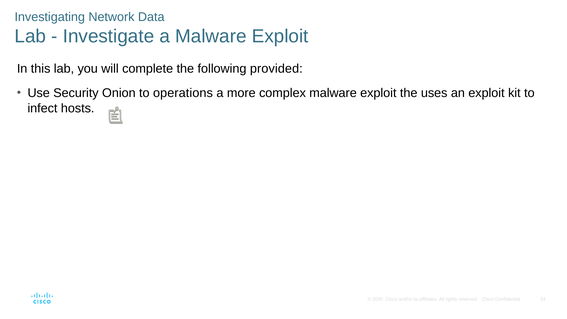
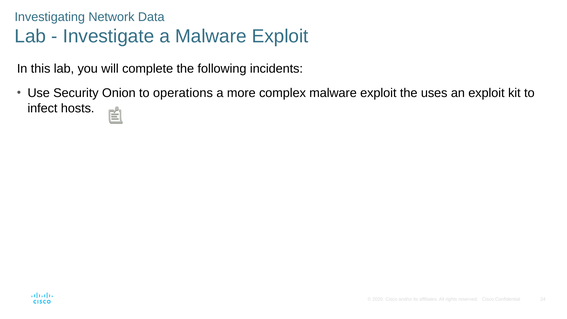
provided: provided -> incidents
